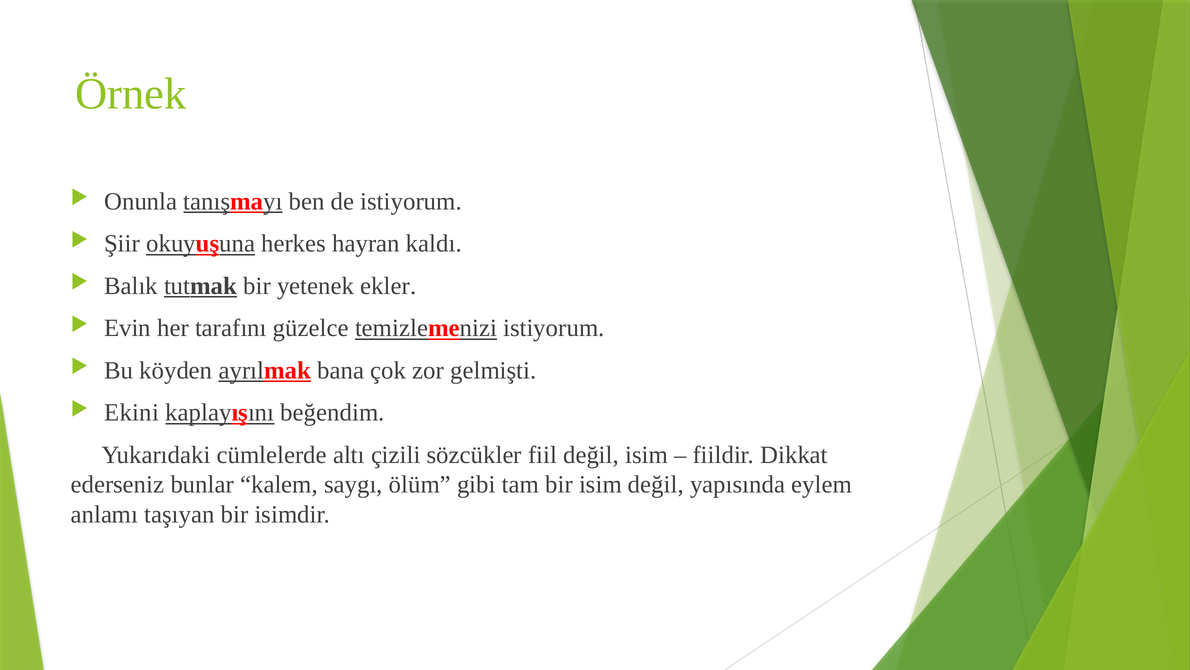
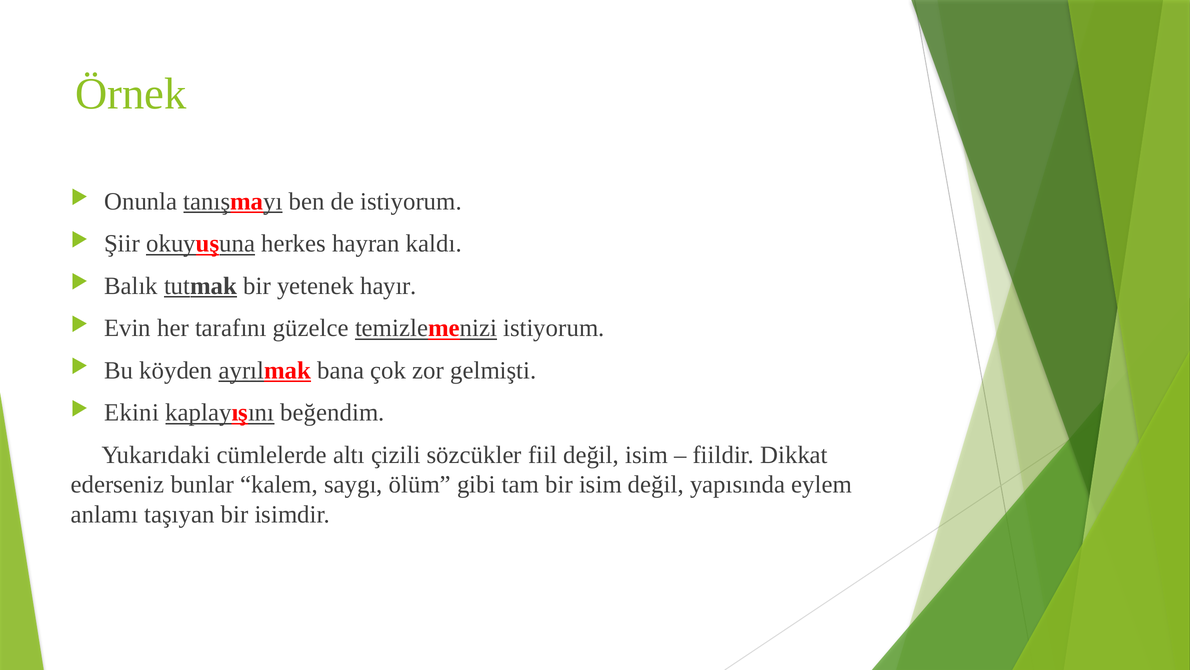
ekler: ekler -> hayır
